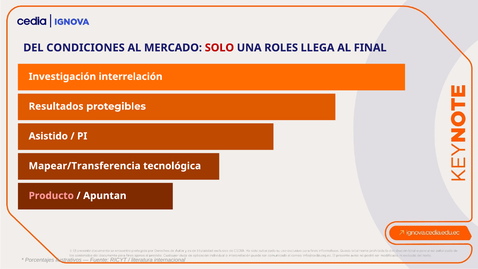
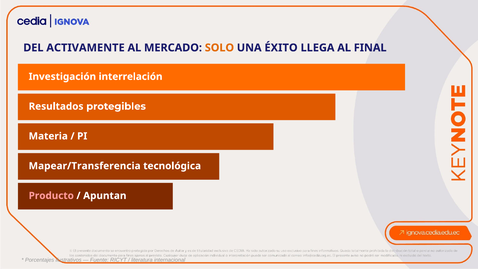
CONDICIONES: CONDICIONES -> ACTIVAMENTE
SOLO colour: red -> orange
ROLES: ROLES -> ÉXITO
Asistido: Asistido -> Materia
